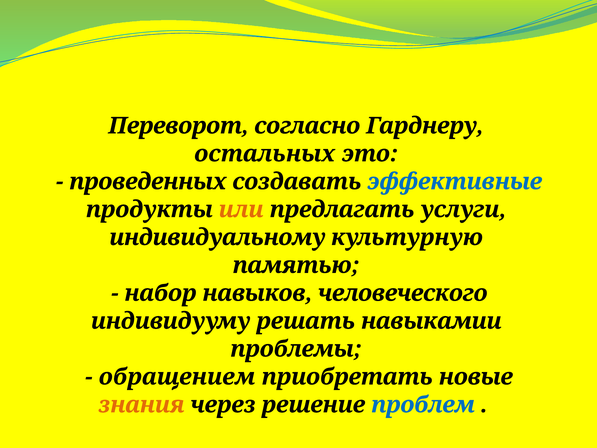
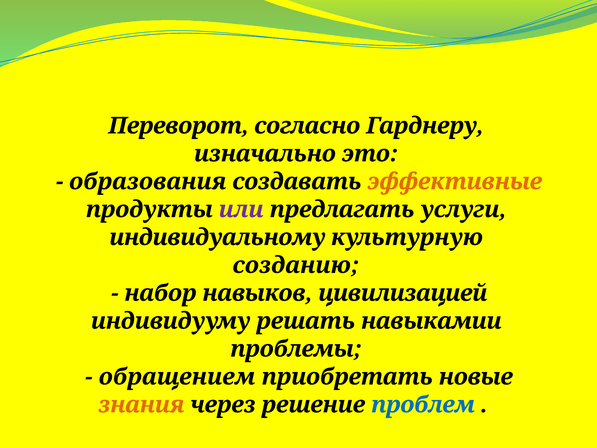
остальных: остальных -> изначально
проведенных: проведенных -> образования
эффективные colour: blue -> orange
или colour: orange -> purple
памятью: памятью -> созданию
человеческого: человеческого -> цивилизацией
